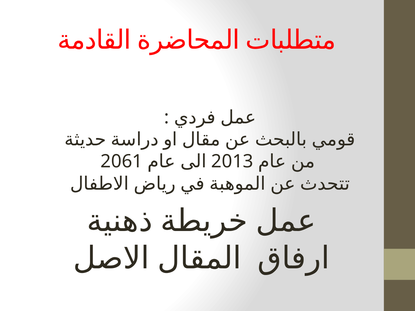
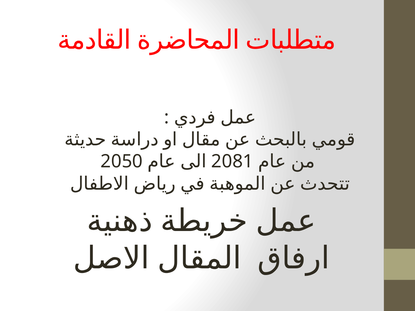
2061: 2061 -> 2050
2013: 2013 -> 2081
